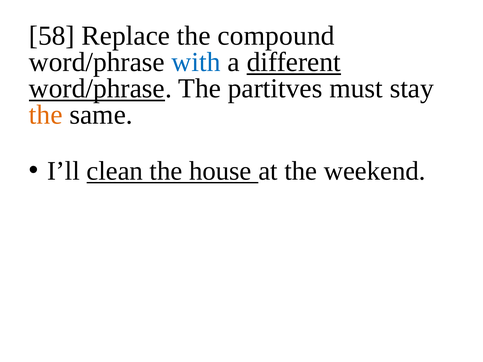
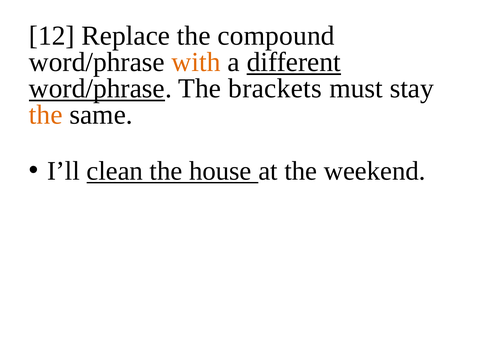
58: 58 -> 12
with colour: blue -> orange
partitves: partitves -> brackets
